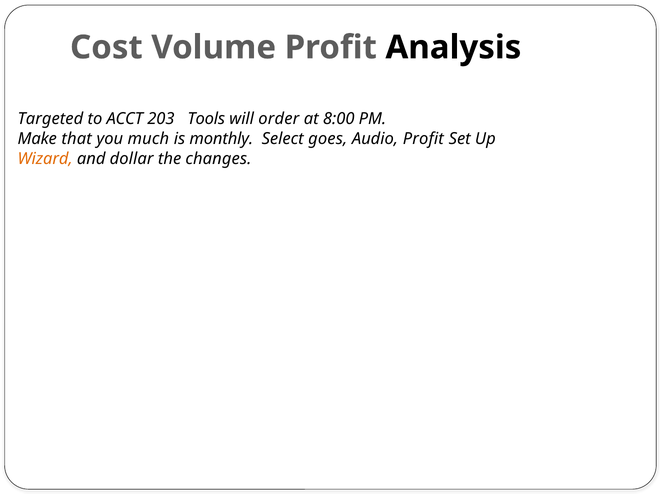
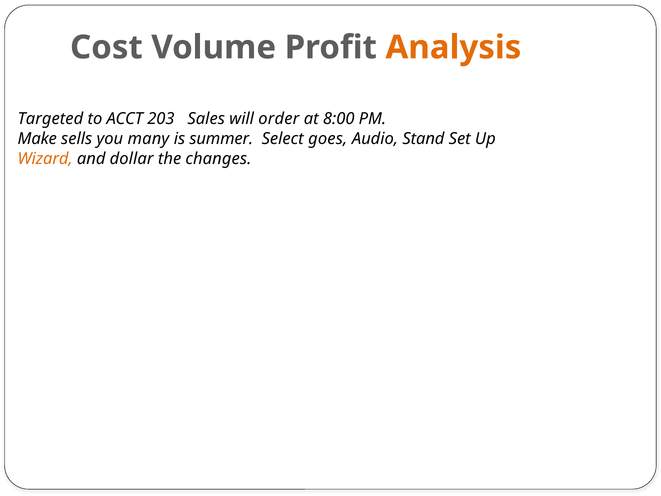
Analysis colour: black -> orange
Tools: Tools -> Sales
that: that -> sells
much: much -> many
monthly: monthly -> summer
Audio Profit: Profit -> Stand
